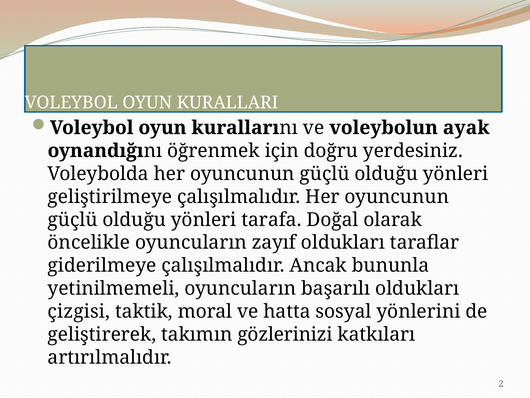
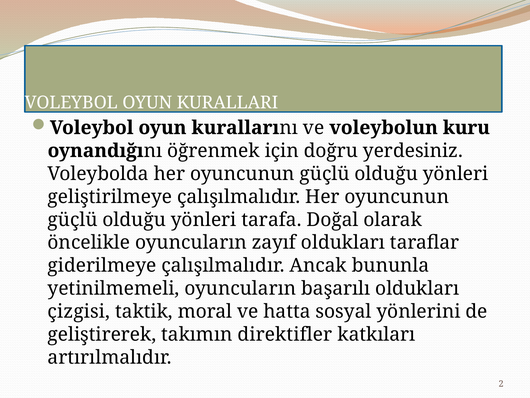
ayak: ayak -> kuru
gözlerinizi: gözlerinizi -> direktifler
